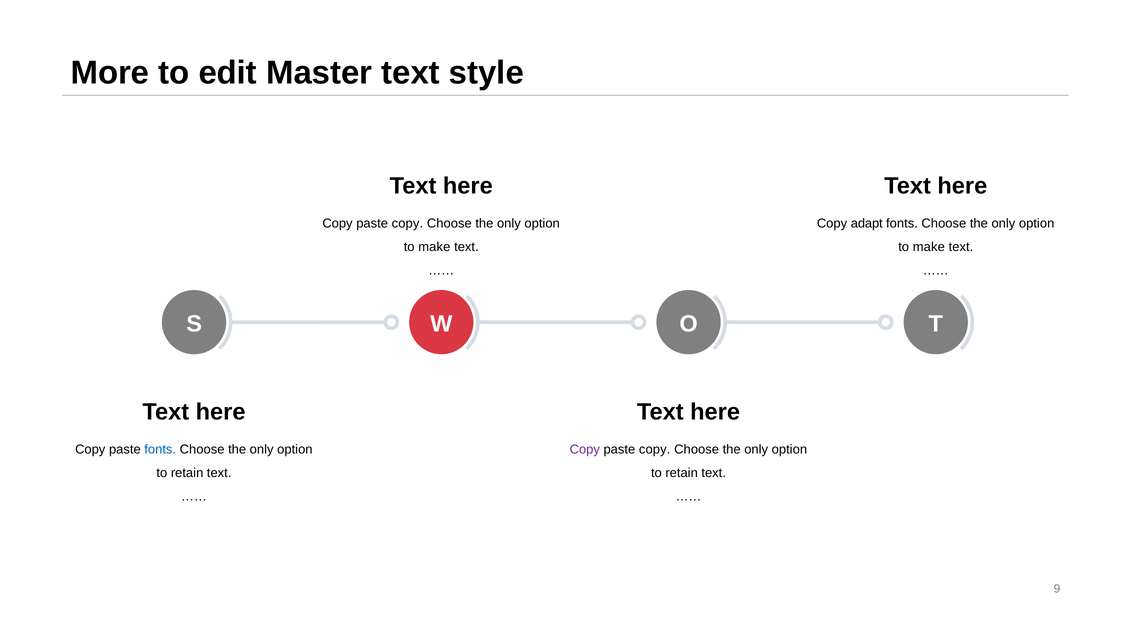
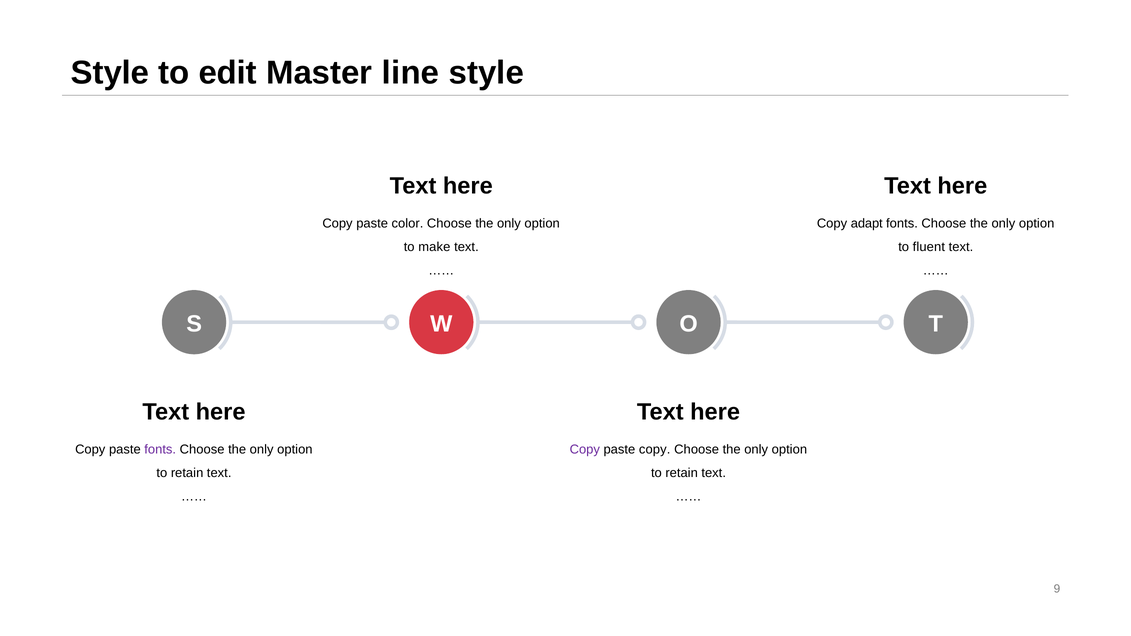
More at (110, 73): More -> Style
Master text: text -> line
copy at (407, 224): copy -> color
make at (929, 247): make -> fluent
fonts at (160, 450) colour: blue -> purple
